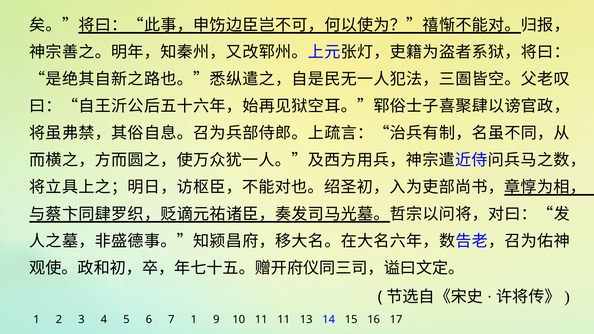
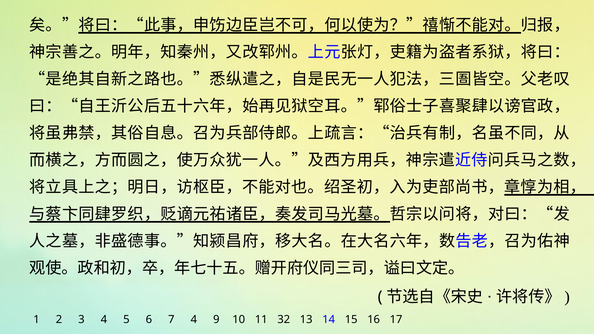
7 1: 1 -> 4
11 11: 11 -> 32
